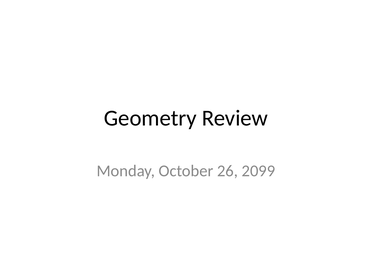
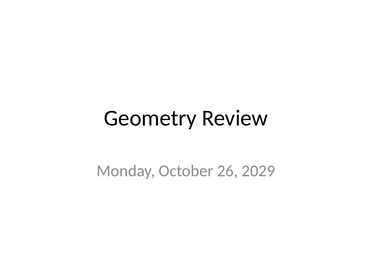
2099: 2099 -> 2029
